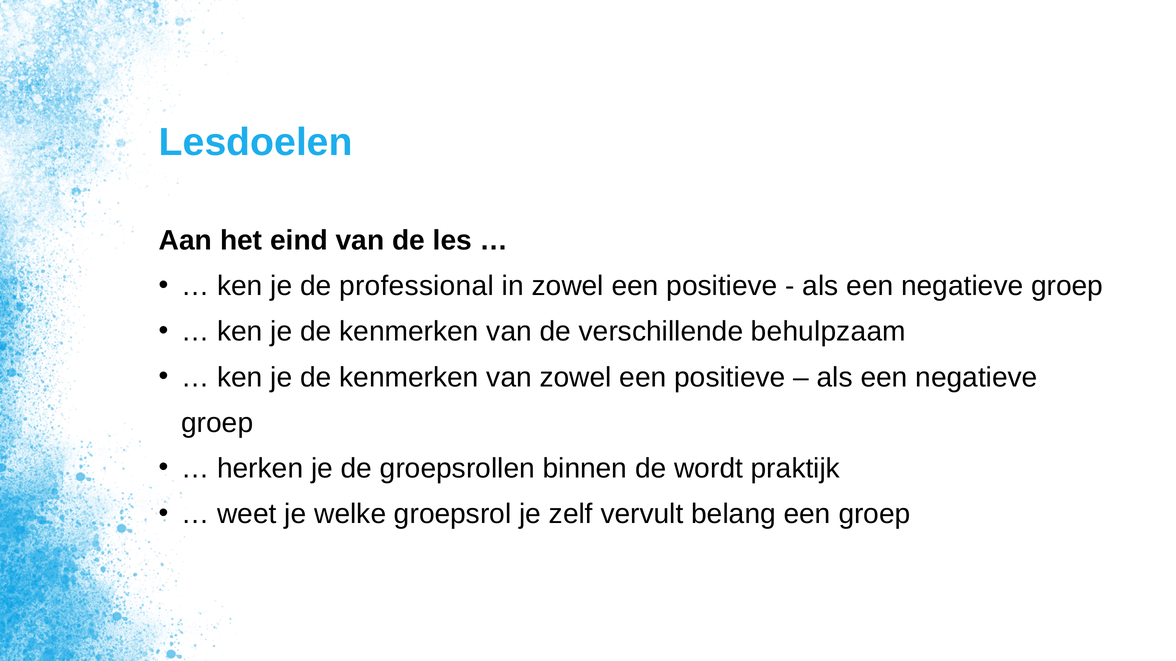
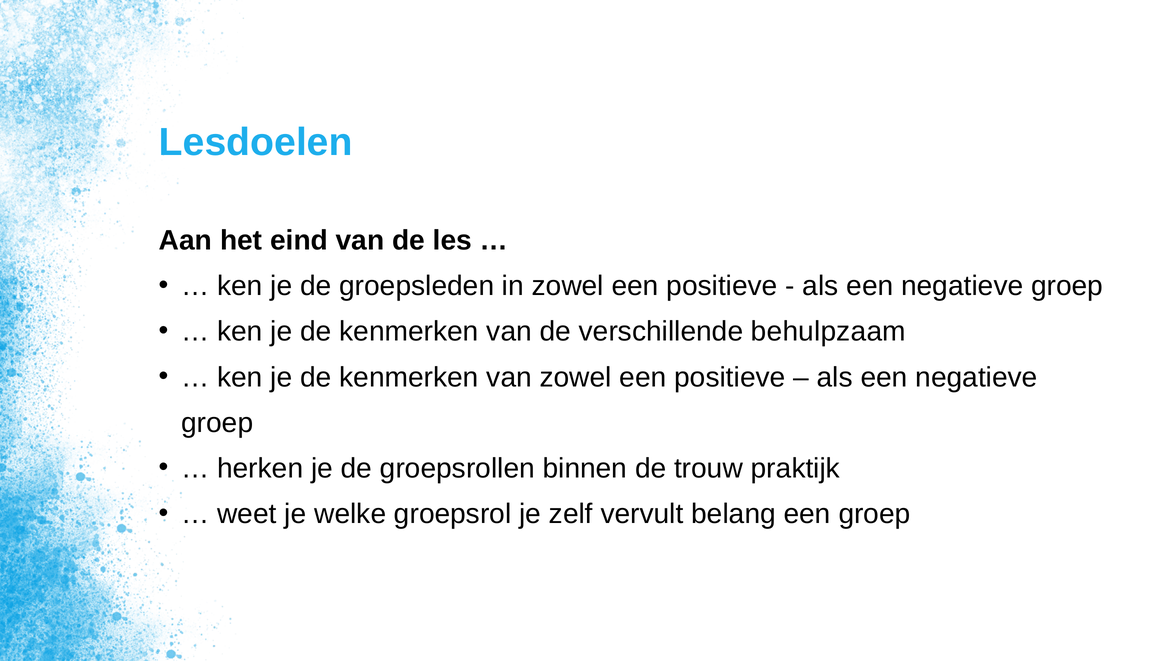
professional: professional -> groepsleden
wordt: wordt -> trouw
